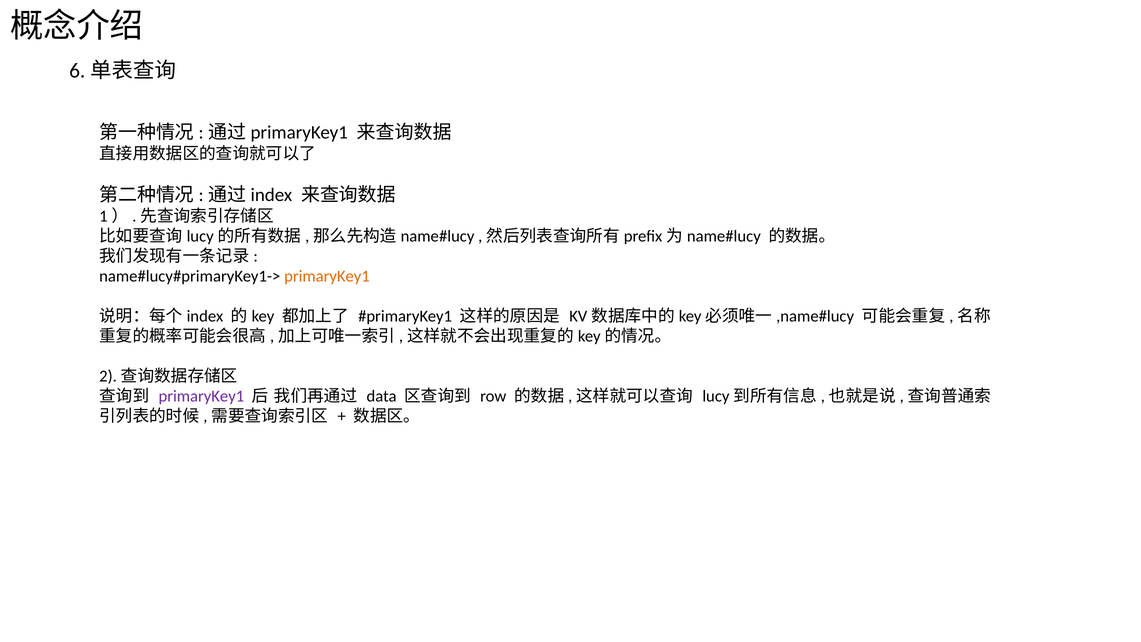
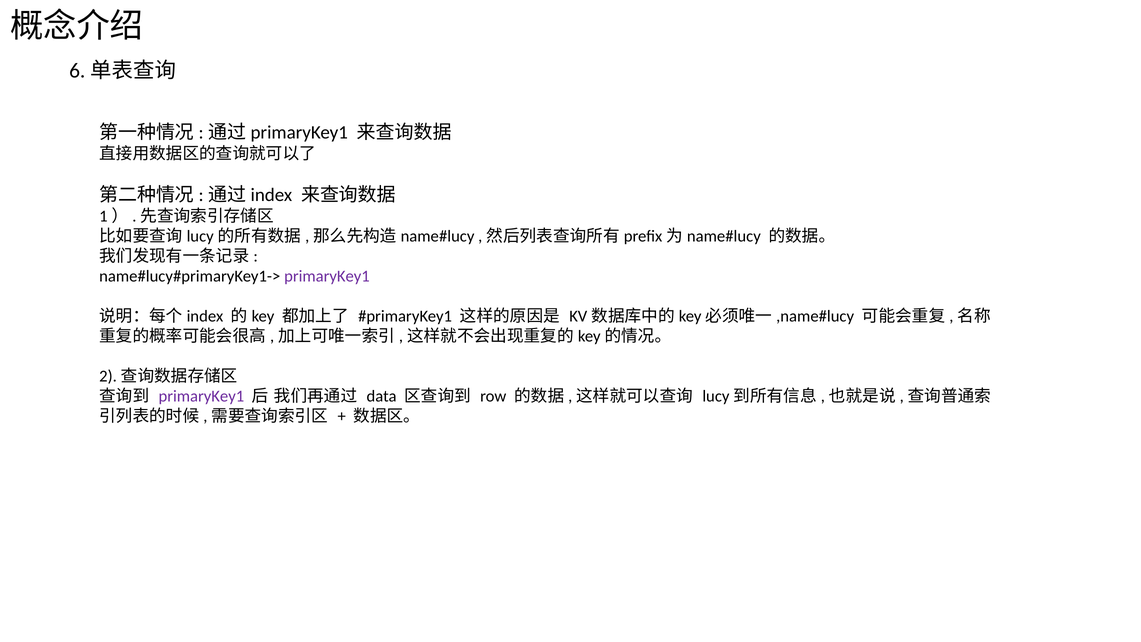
primaryKey1 at (327, 276) colour: orange -> purple
